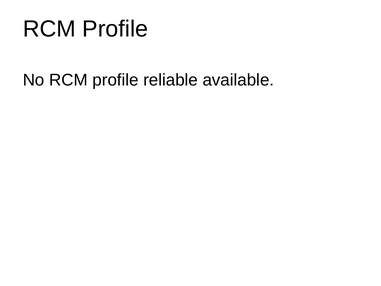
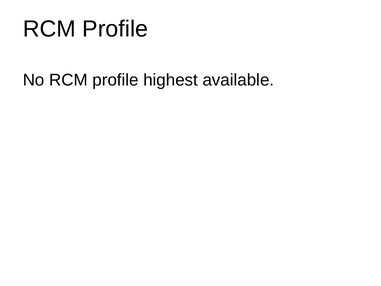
reliable: reliable -> highest
